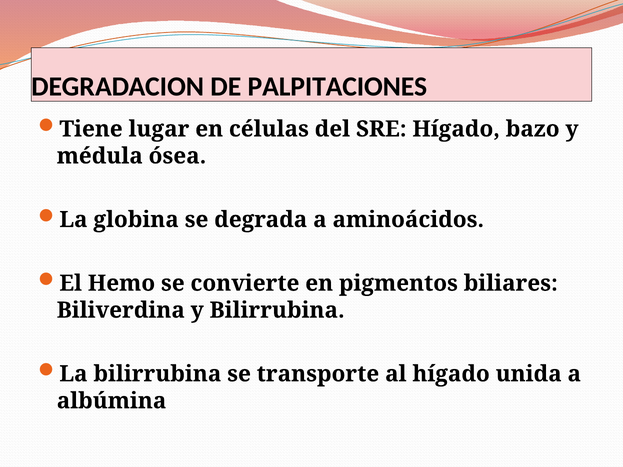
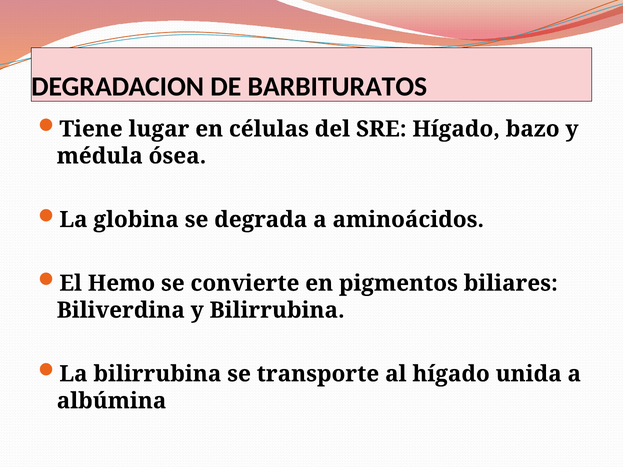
PALPITACIONES: PALPITACIONES -> BARBITURATOS
